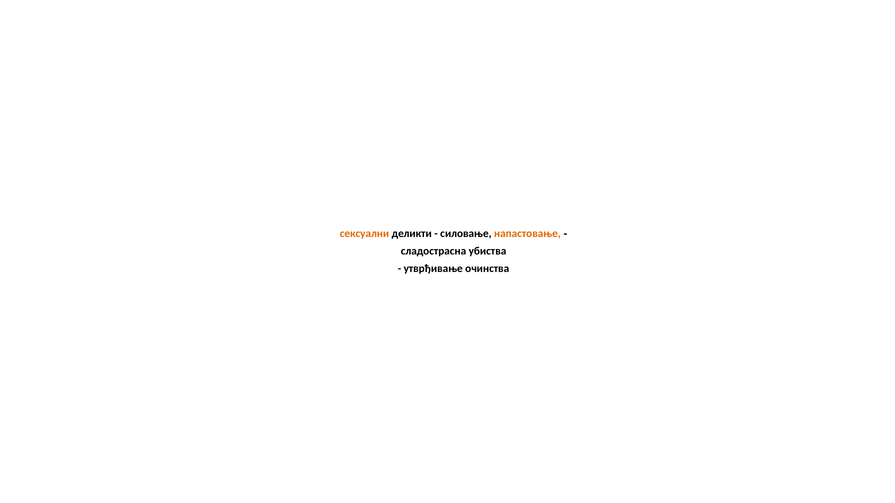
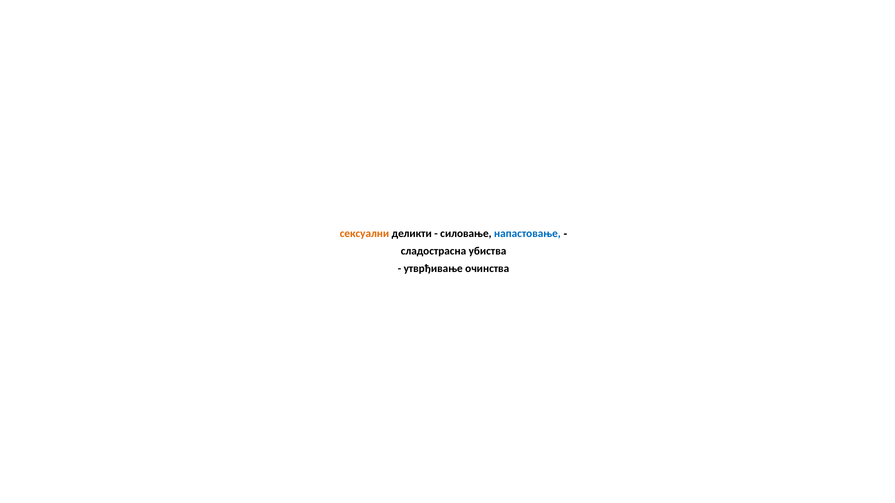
напастовање colour: orange -> blue
